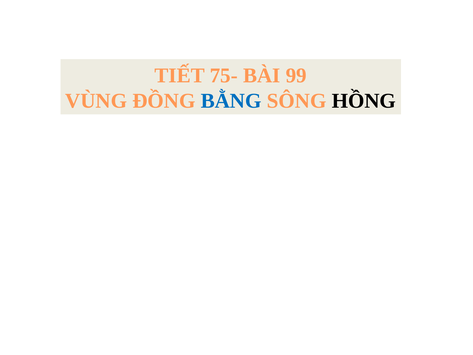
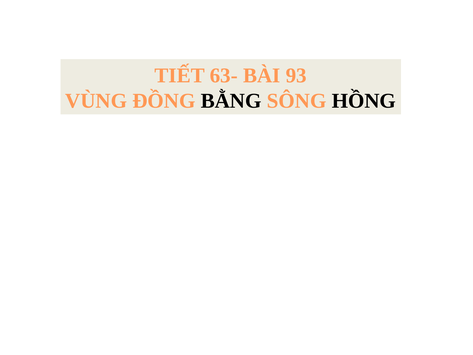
75-: 75- -> 63-
99: 99 -> 93
BẰNG colour: blue -> black
